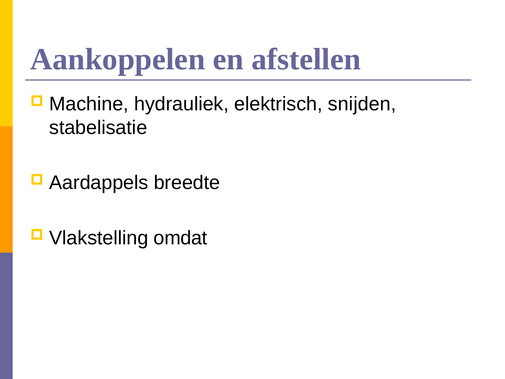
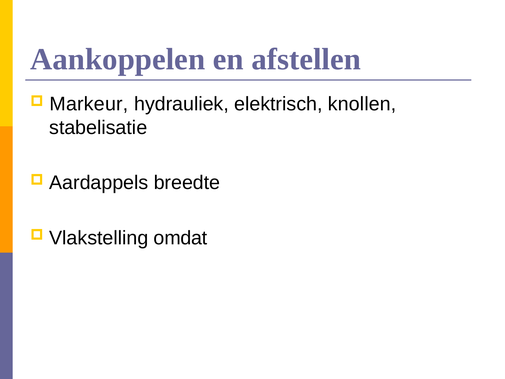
Machine: Machine -> Markeur
snijden: snijden -> knollen
